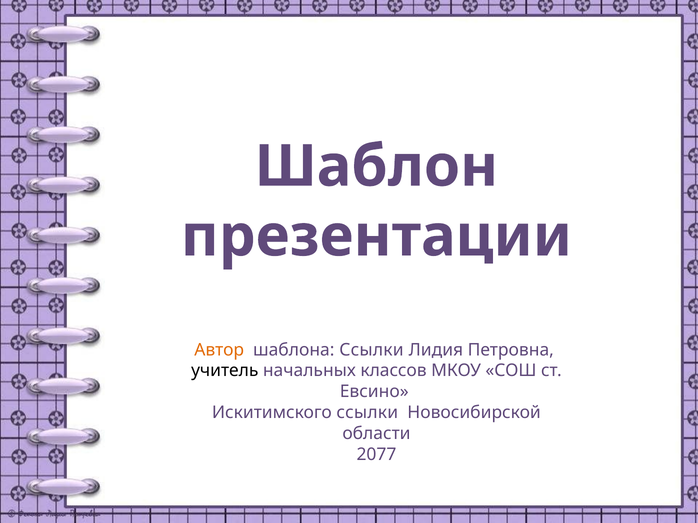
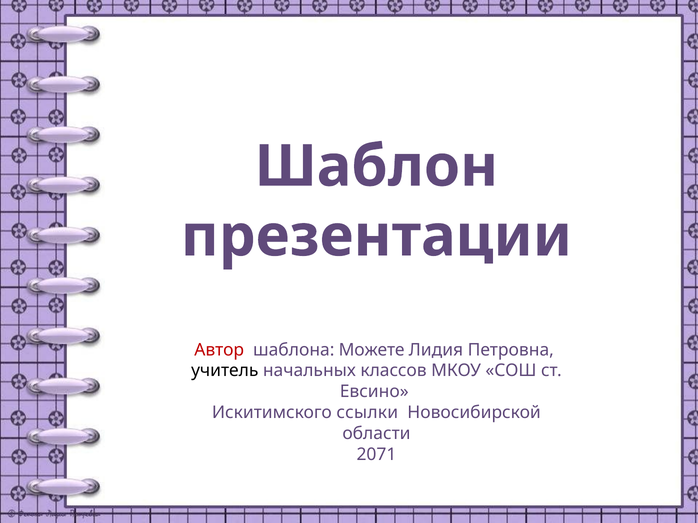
Автор colour: orange -> red
шаблона Ссылки: Ссылки -> Можете
2077: 2077 -> 2071
